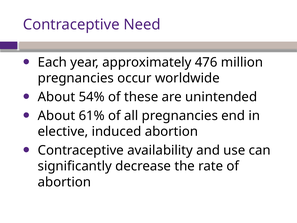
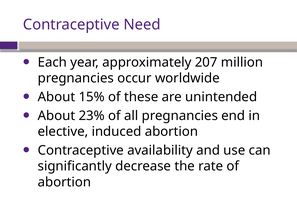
476: 476 -> 207
54%: 54% -> 15%
61%: 61% -> 23%
